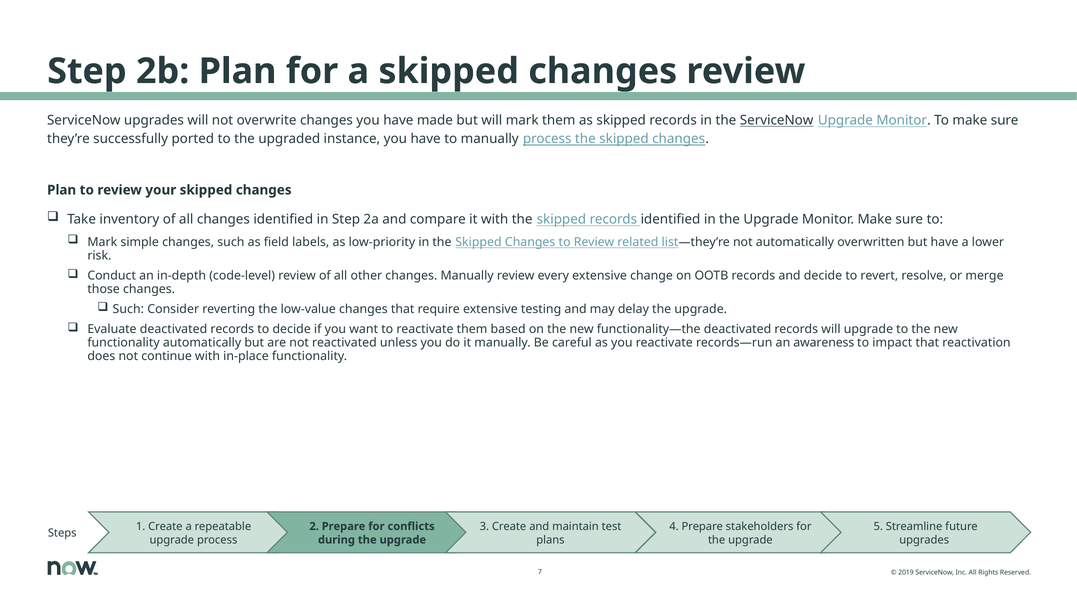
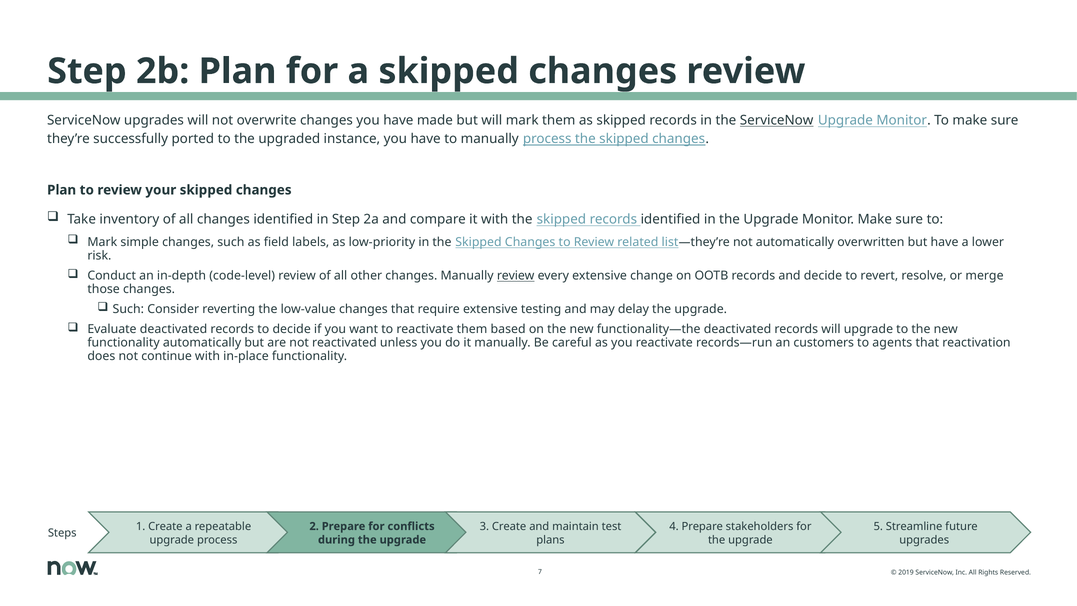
review at (516, 276) underline: none -> present
awareness: awareness -> customers
impact: impact -> agents
